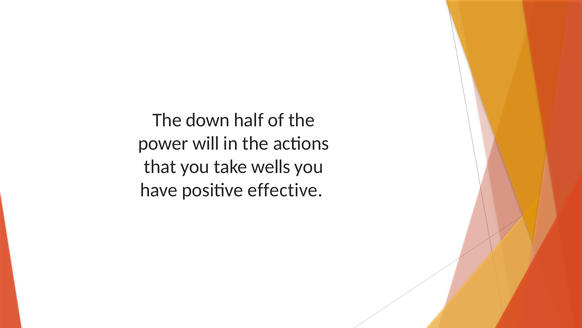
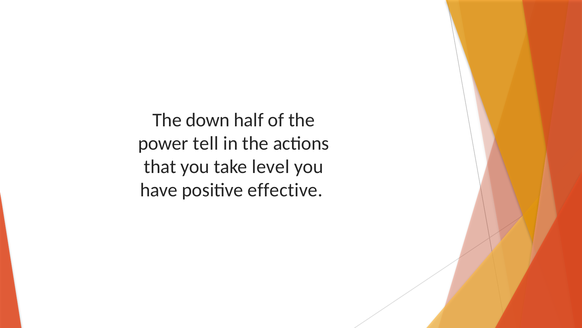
will: will -> tell
wells: wells -> level
